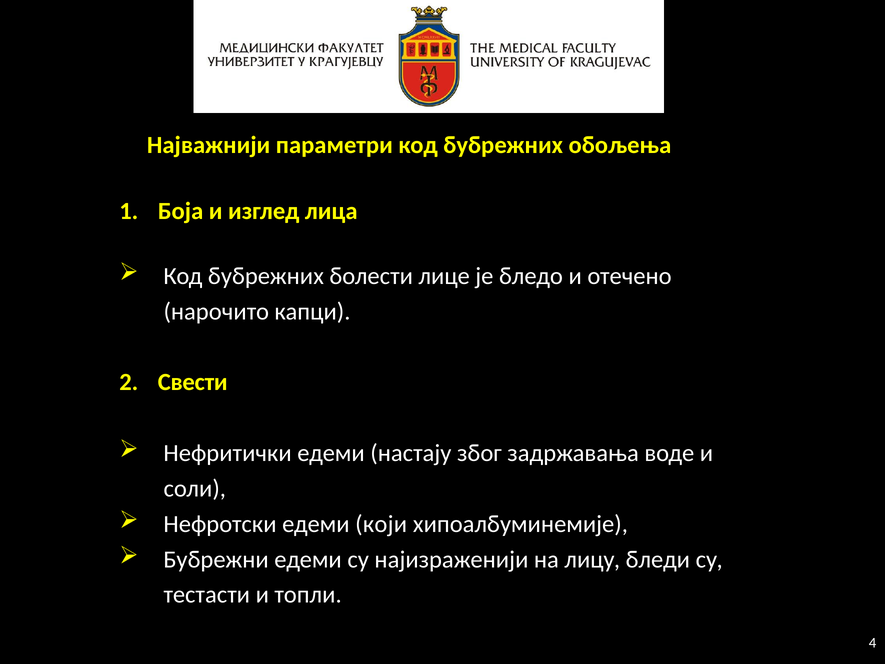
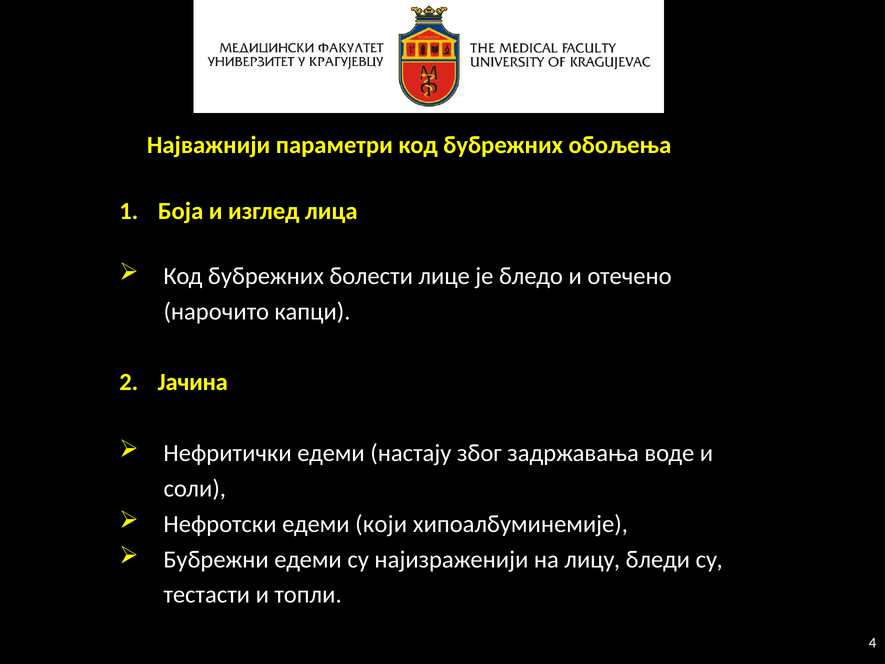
Свести: Свести -> Јачина
